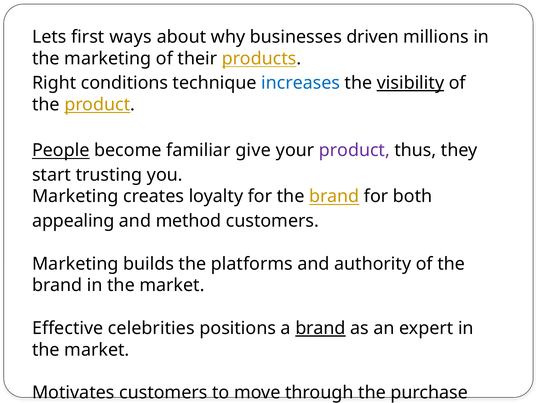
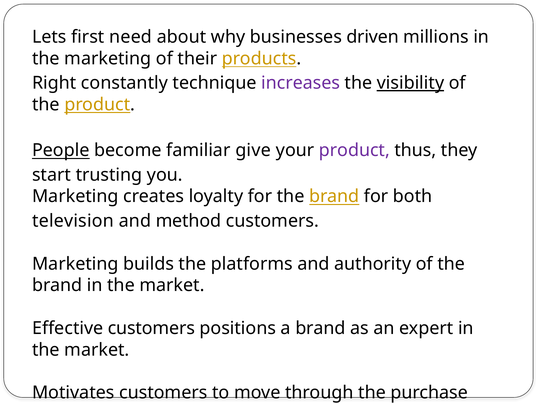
ways: ways -> need
conditions: conditions -> constantly
increases colour: blue -> purple
appealing: appealing -> television
Effective celebrities: celebrities -> customers
brand at (320, 328) underline: present -> none
